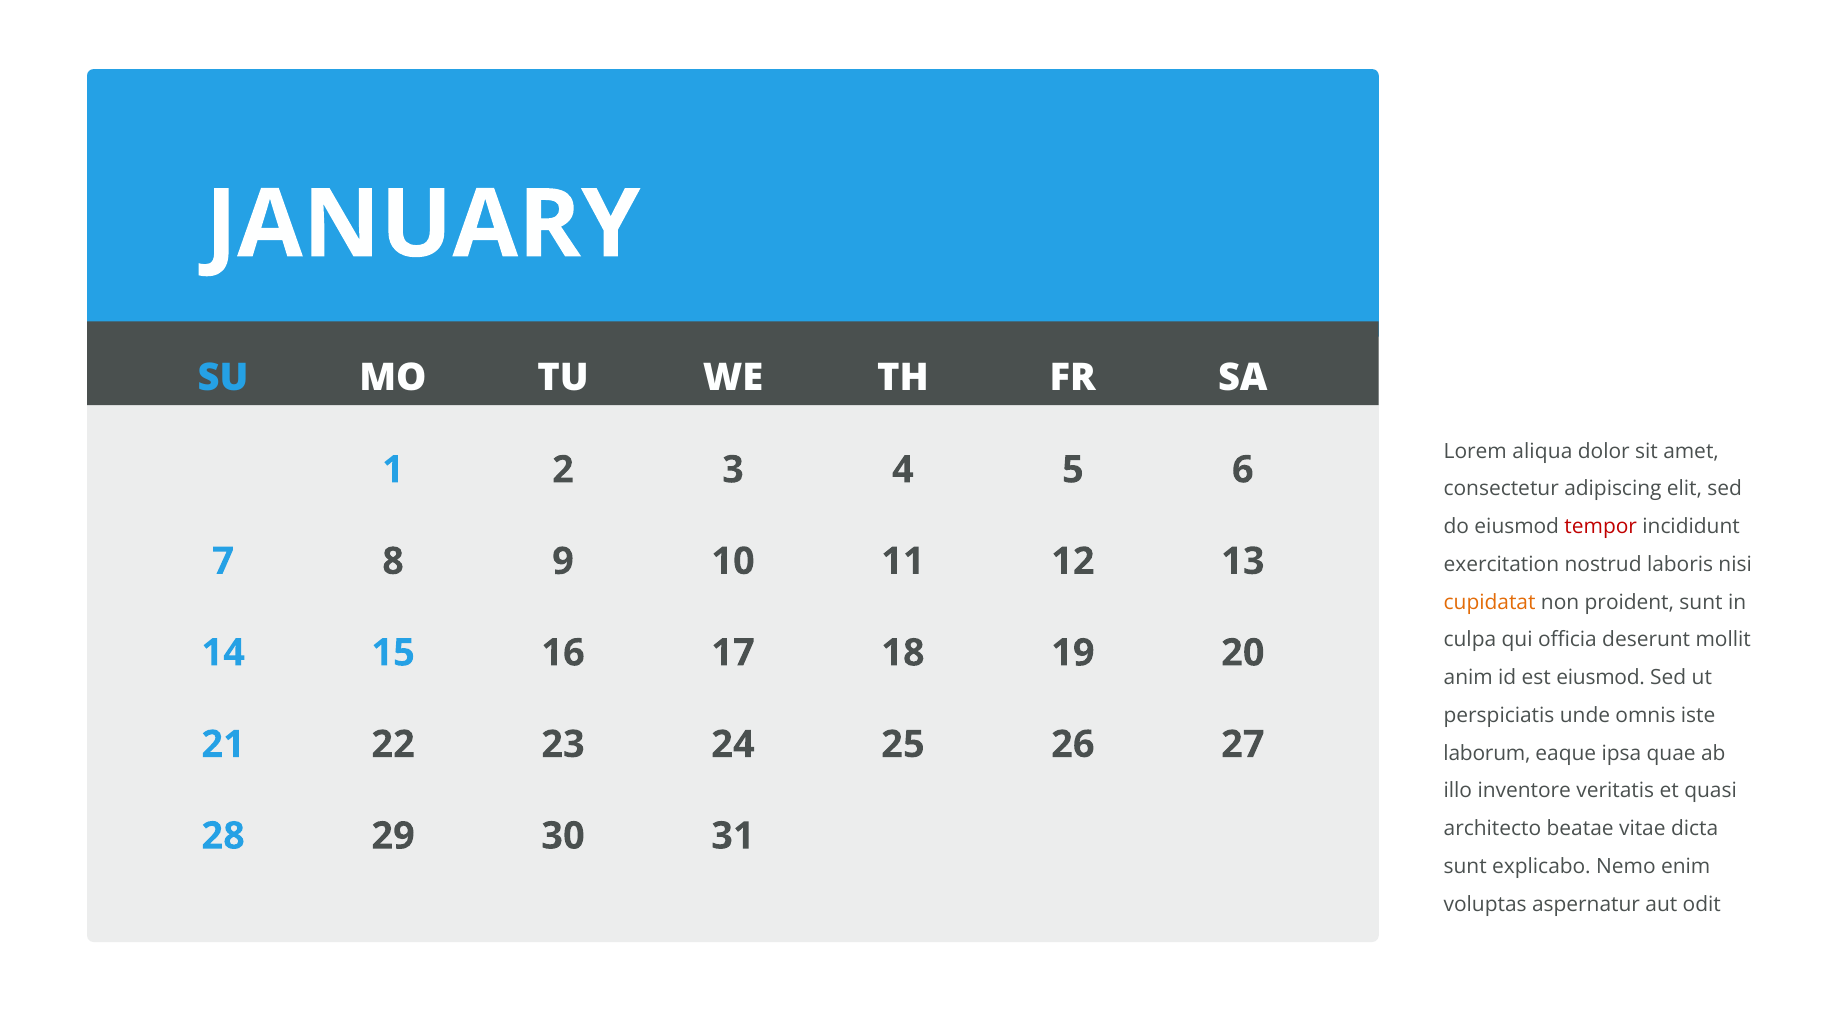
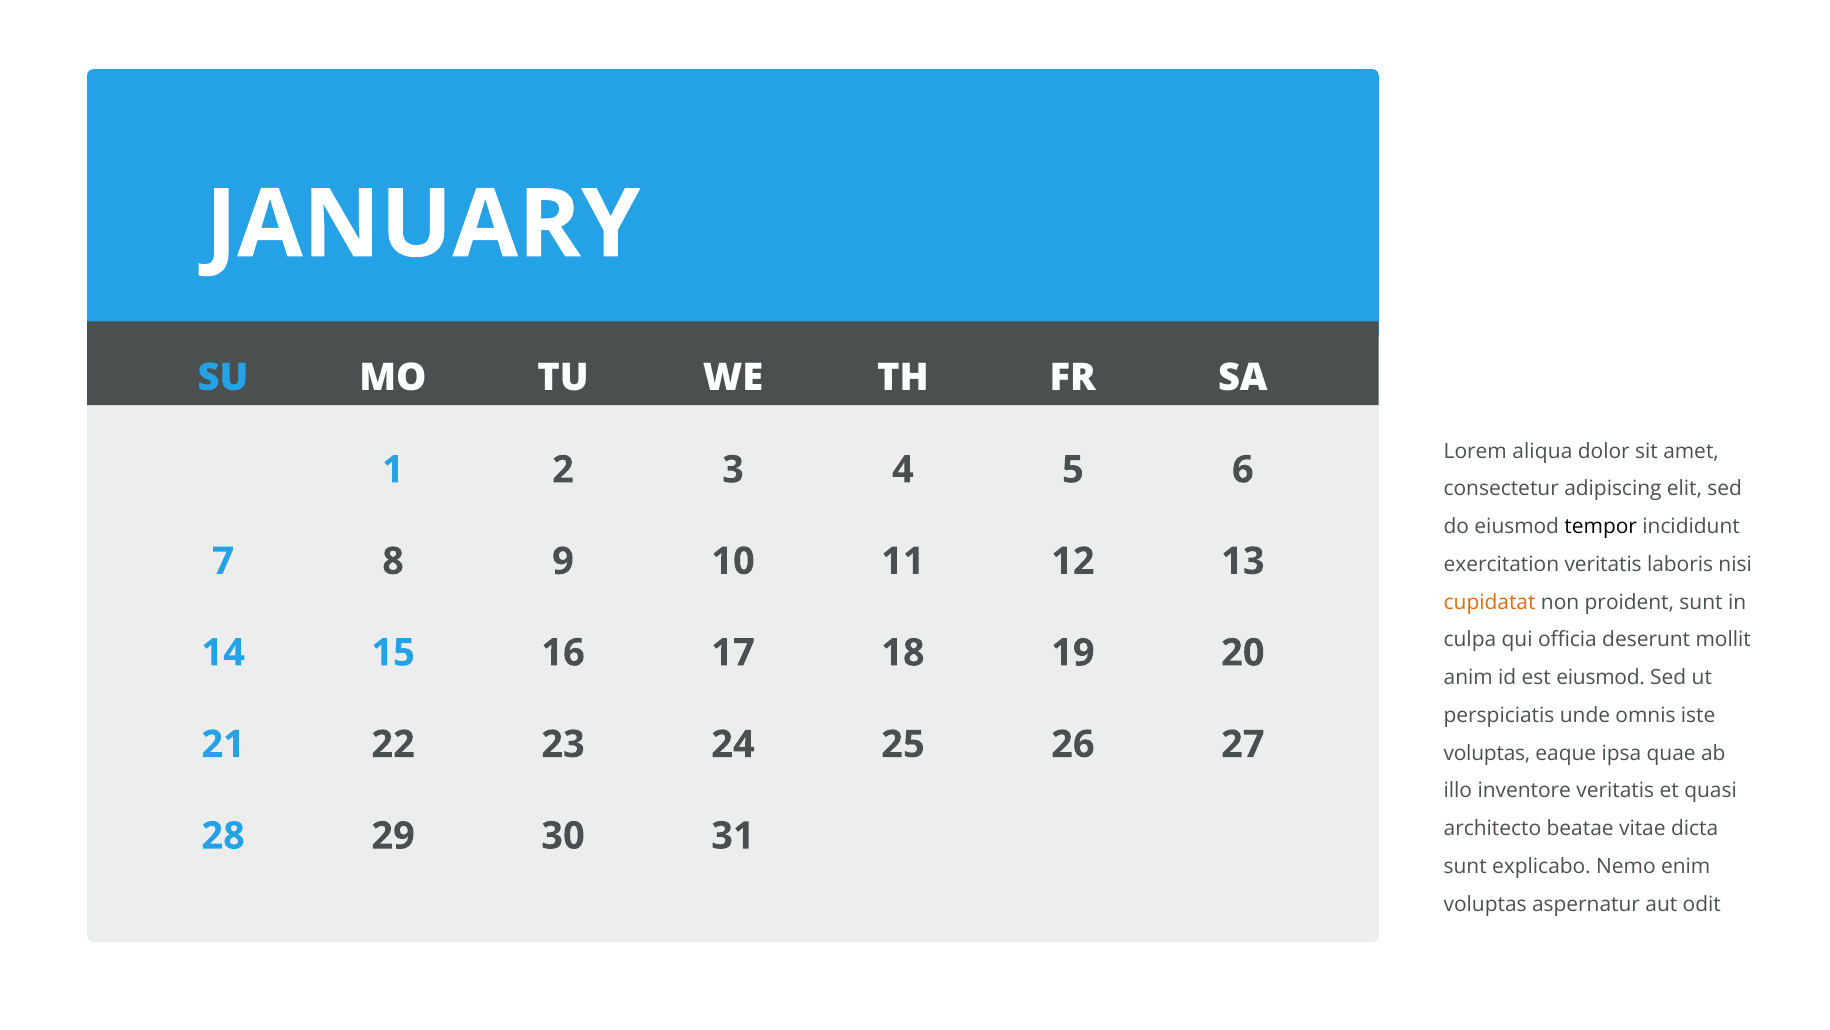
tempor colour: red -> black
exercitation nostrud: nostrud -> veritatis
laborum at (1487, 753): laborum -> voluptas
